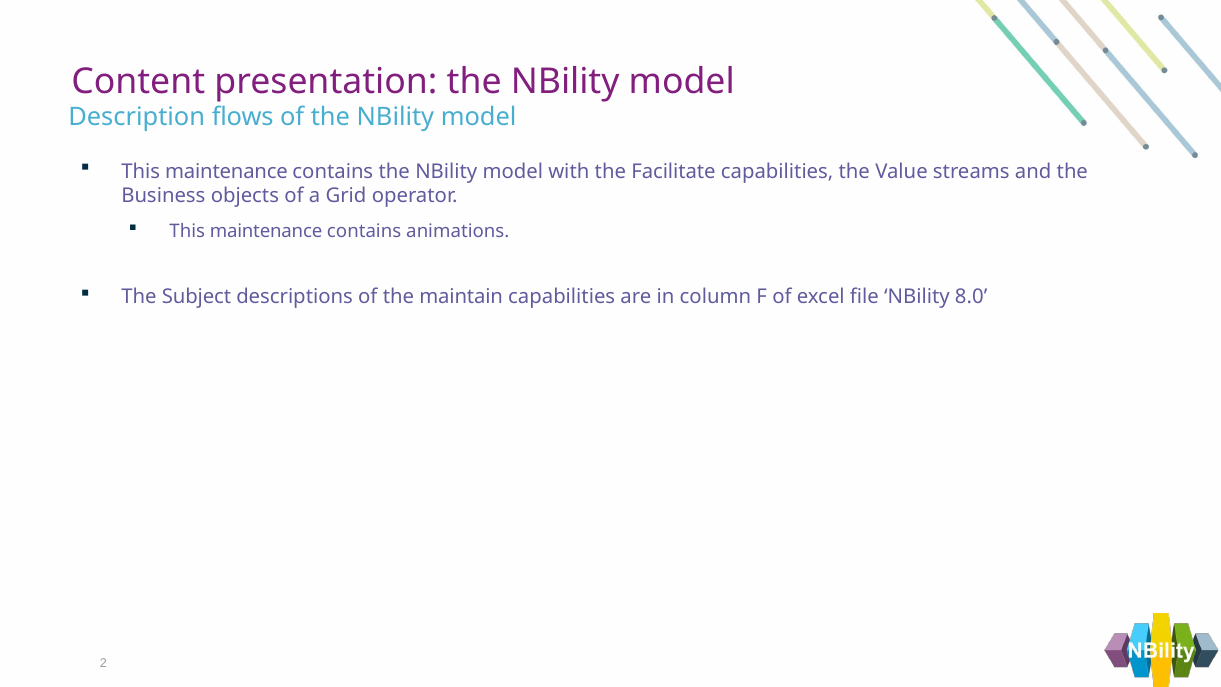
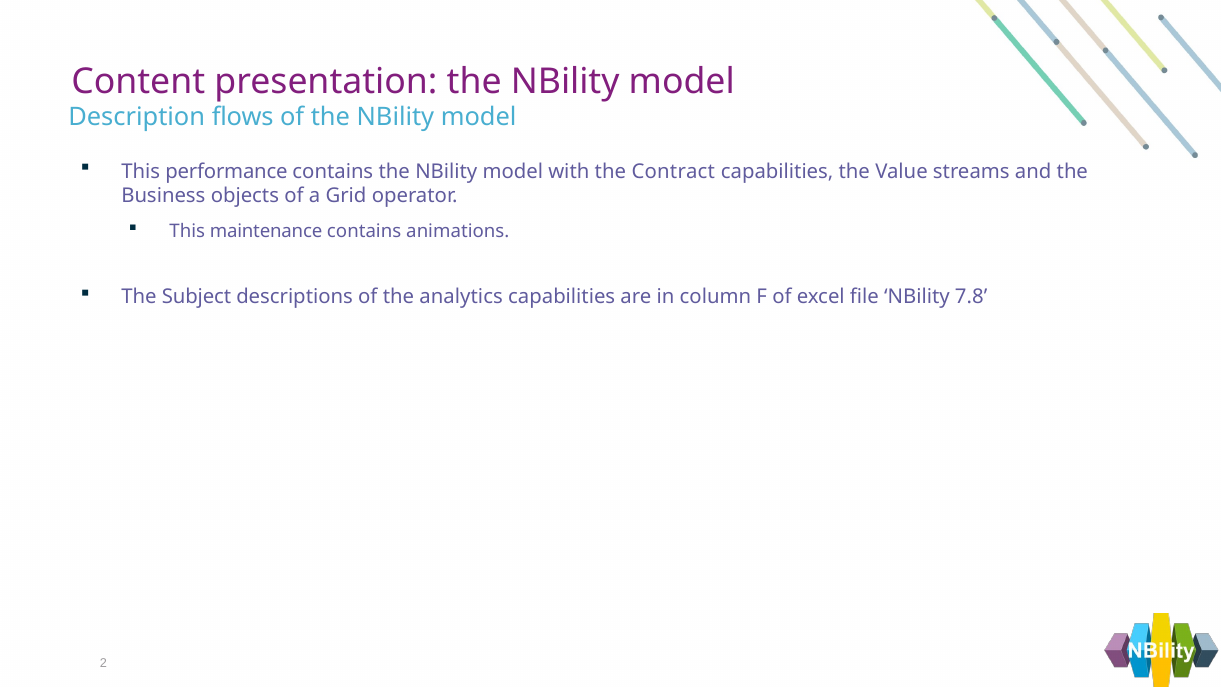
maintenance at (226, 171): maintenance -> performance
Facilitate: Facilitate -> Contract
maintain: maintain -> analytics
8.0: 8.0 -> 7.8
